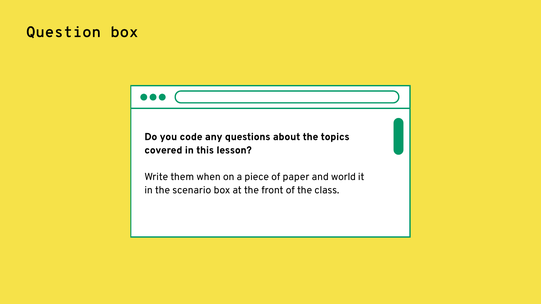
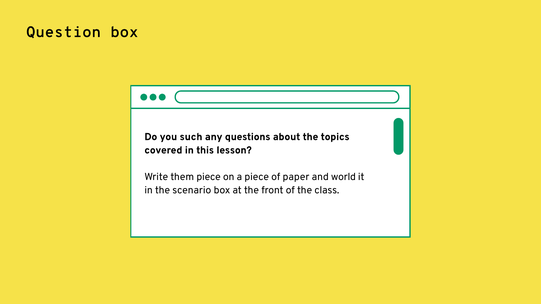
code: code -> such
them when: when -> piece
